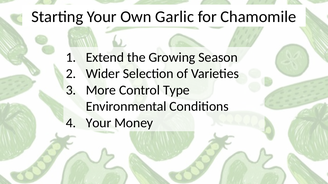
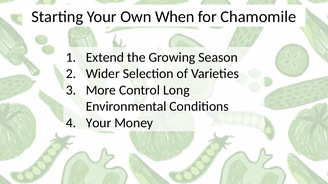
Garlic: Garlic -> When
Type: Type -> Long
